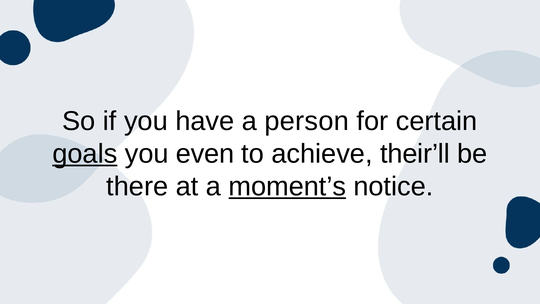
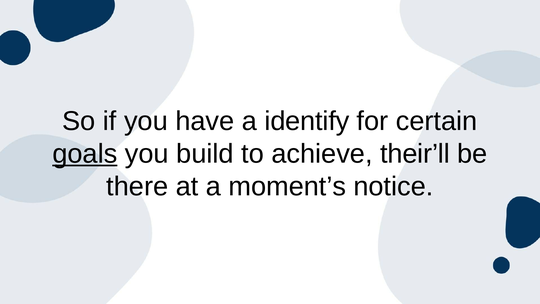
person: person -> identify
even: even -> build
moment’s underline: present -> none
